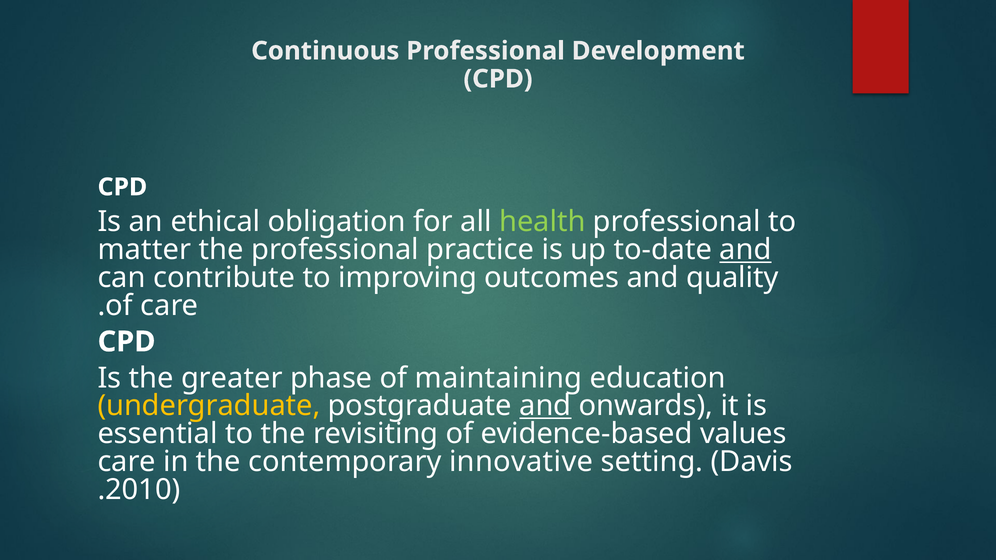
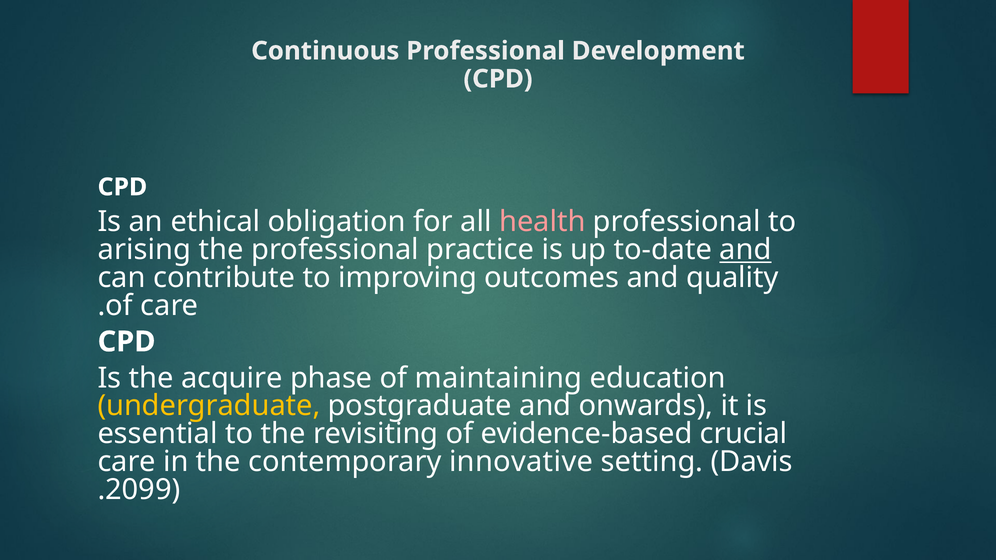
health colour: light green -> pink
matter: matter -> arising
greater: greater -> acquire
and at (545, 406) underline: present -> none
values: values -> crucial
2010: 2010 -> 2099
